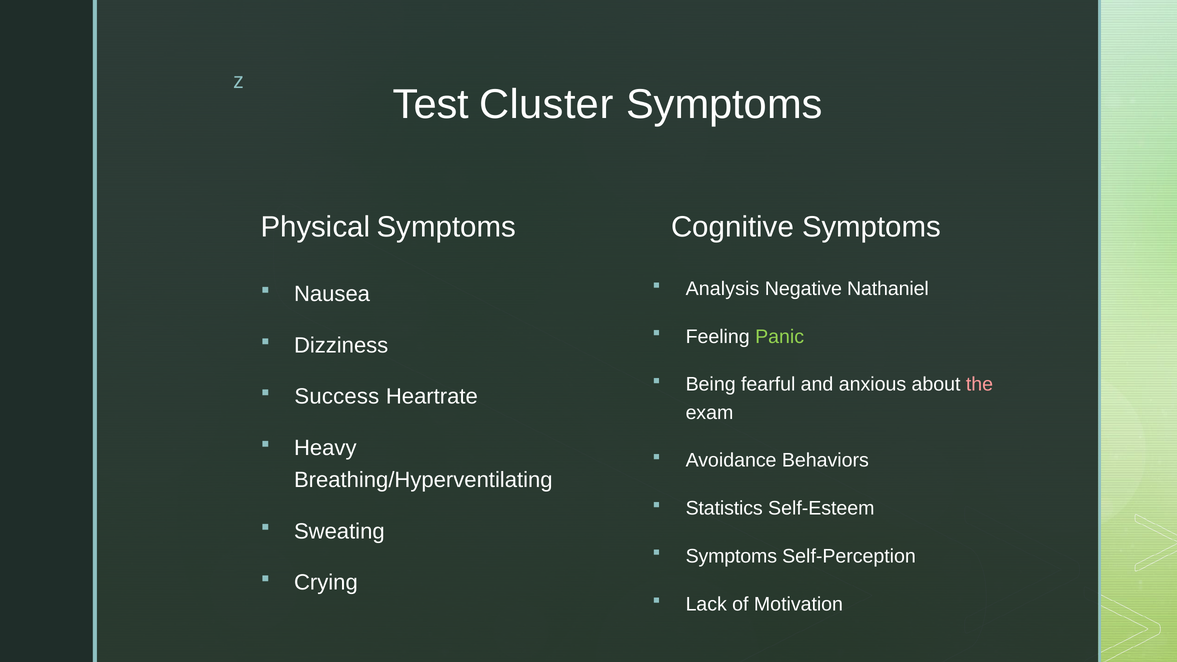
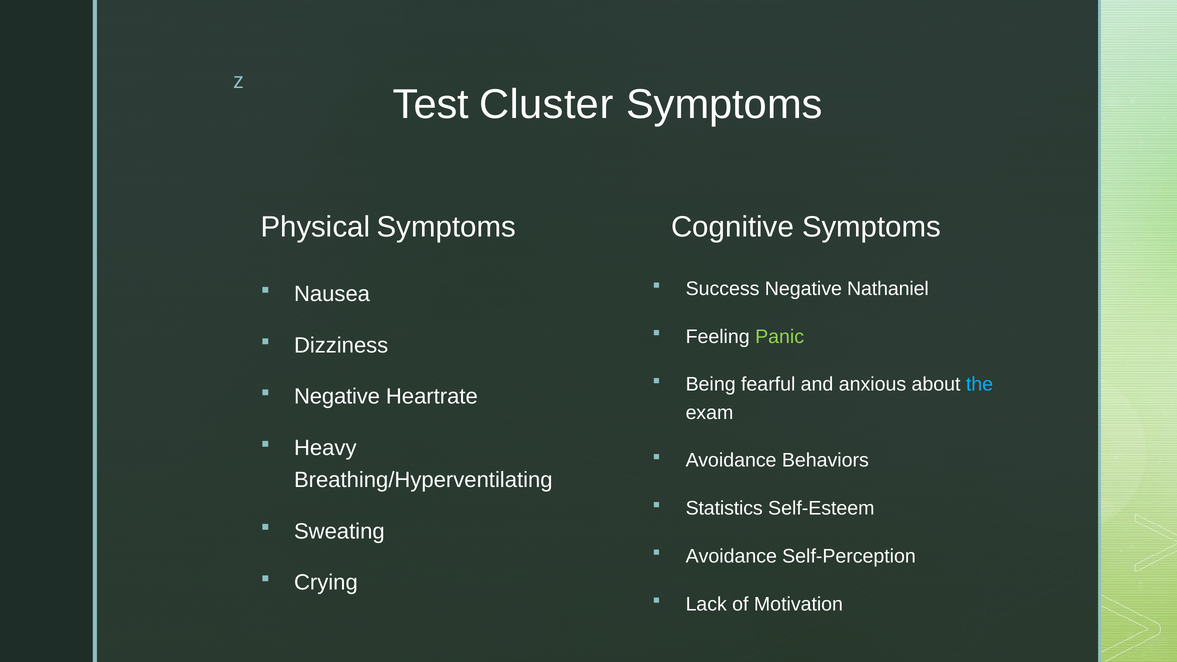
Analysis: Analysis -> Success
the colour: pink -> light blue
Success at (337, 397): Success -> Negative
Symptoms at (731, 556): Symptoms -> Avoidance
